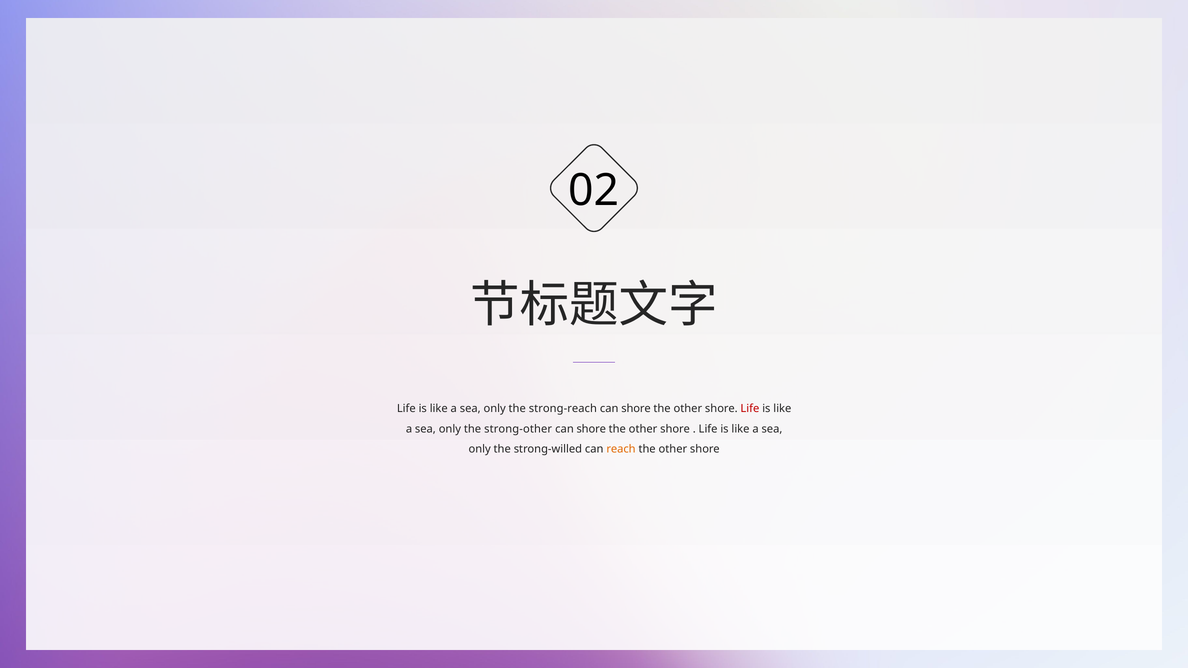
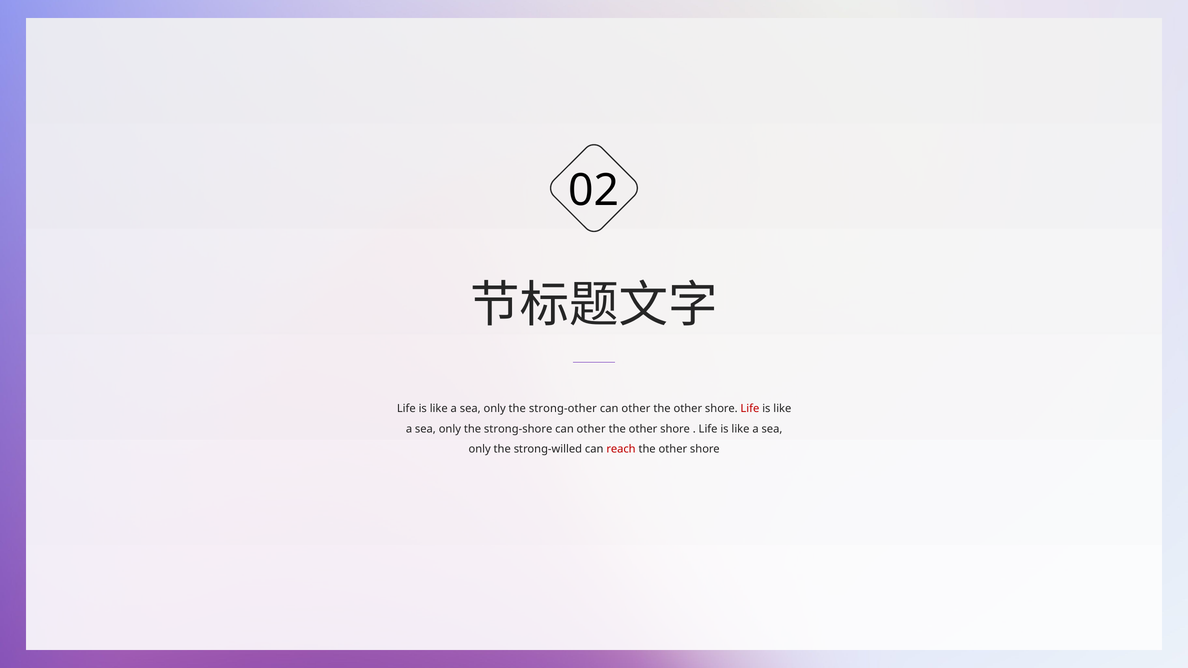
strong-reach: strong-reach -> strong-other
shore at (636, 409): shore -> other
strong-other: strong-other -> strong-shore
shore at (591, 429): shore -> other
reach colour: orange -> red
